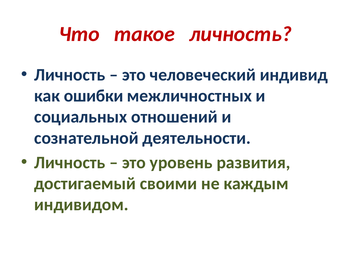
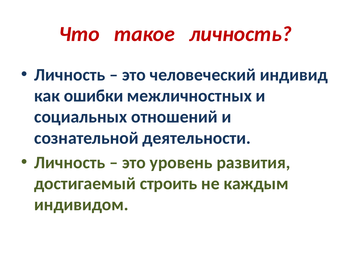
своими: своими -> строить
